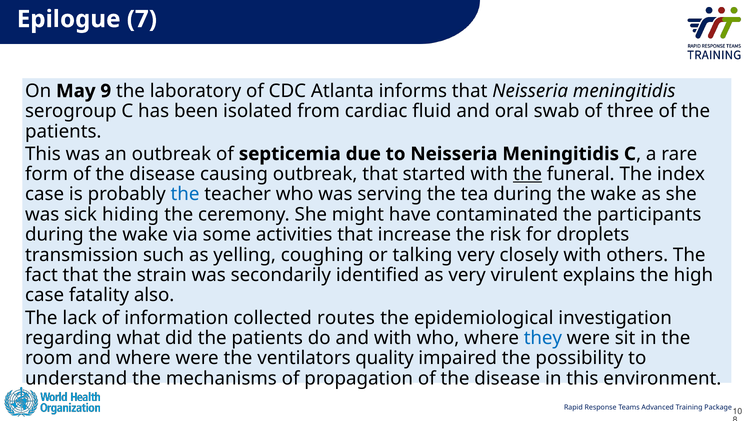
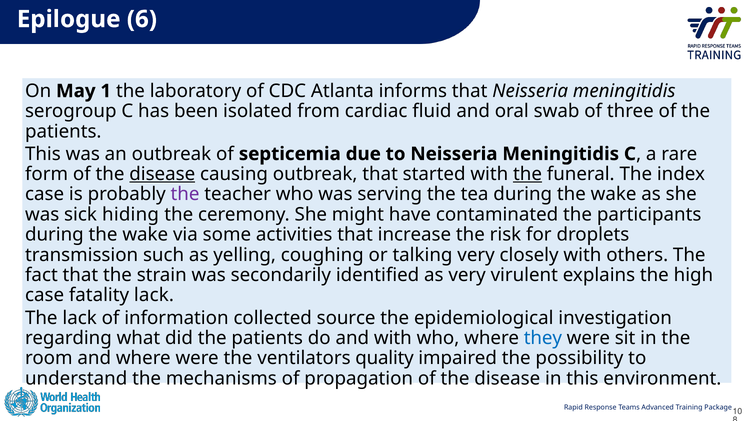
7: 7 -> 6
9: 9 -> 1
disease at (162, 174) underline: none -> present
the at (185, 194) colour: blue -> purple
fatality also: also -> lack
routes: routes -> source
